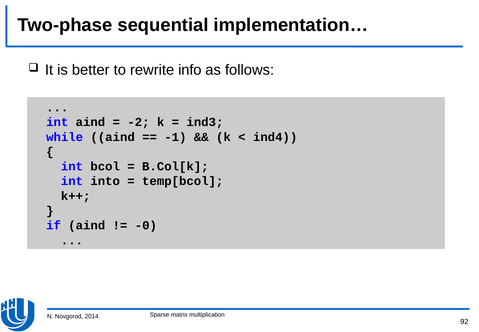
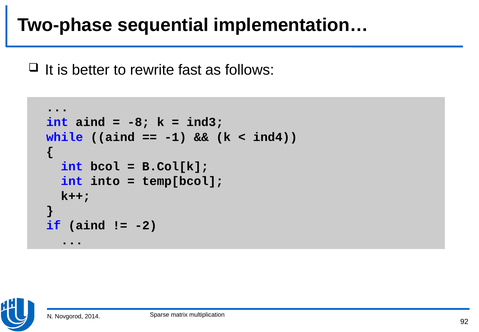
info: info -> fast
-2: -2 -> -8
-0: -0 -> -2
